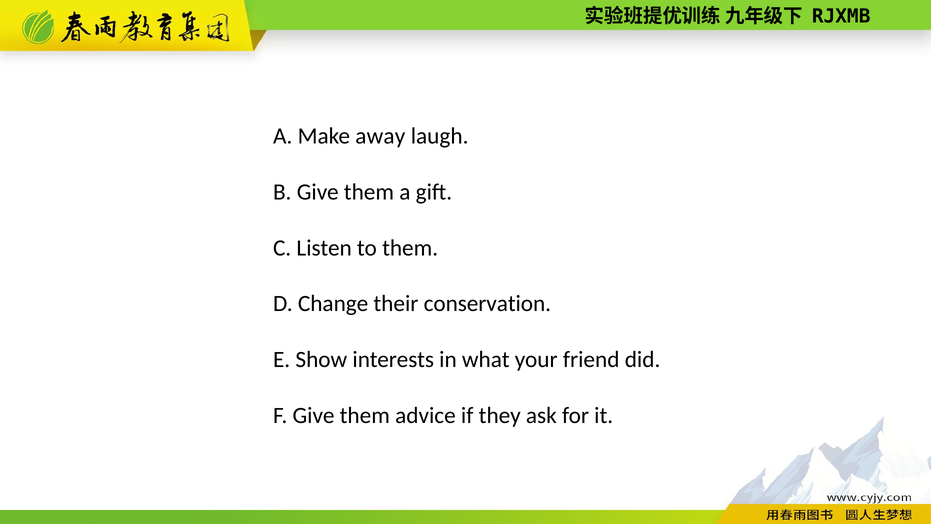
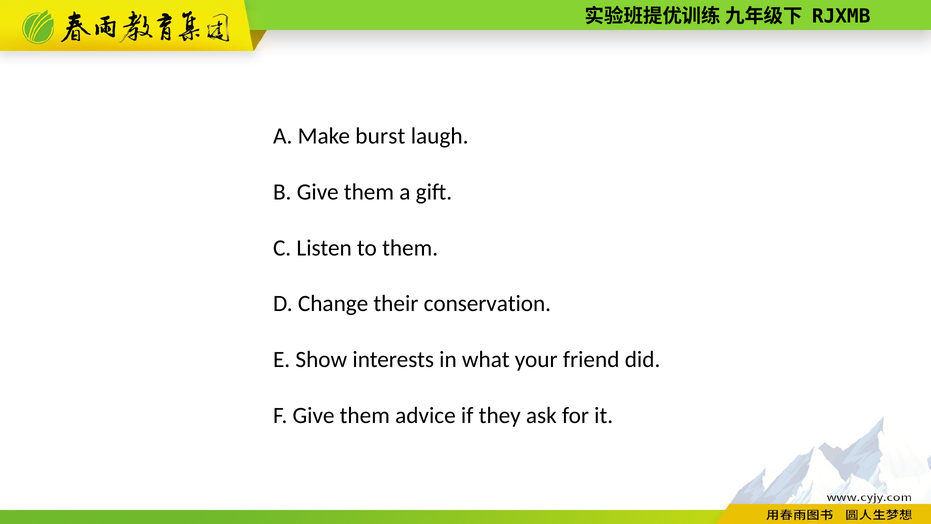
away: away -> burst
